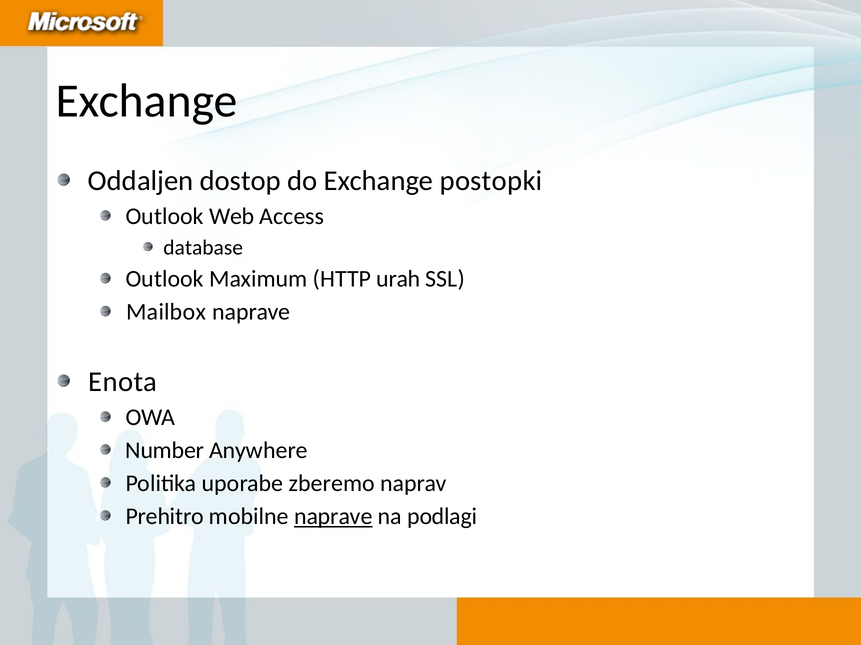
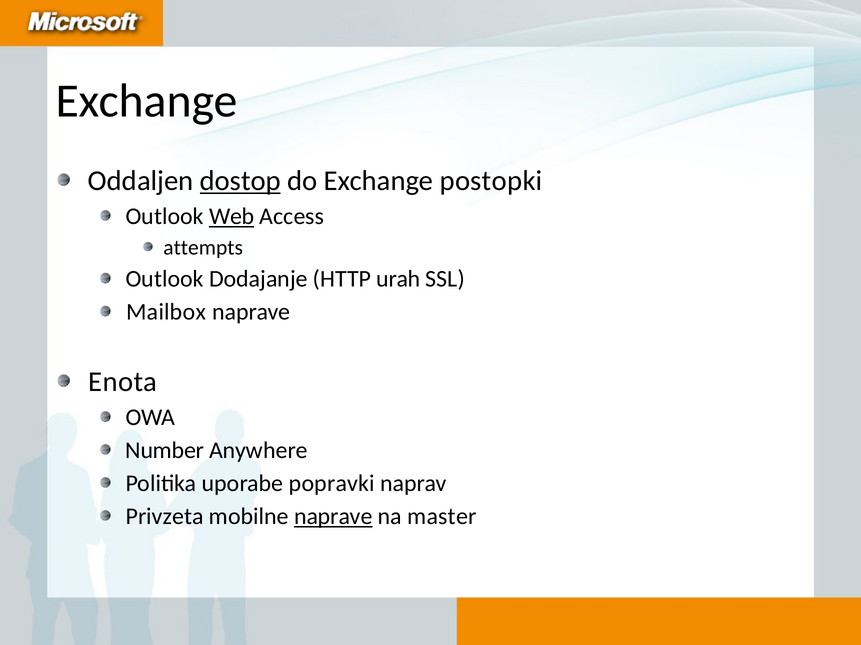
dostop underline: none -> present
Web underline: none -> present
database: database -> attempts
Maximum: Maximum -> Dodajanje
zberemo: zberemo -> popravki
Prehitro: Prehitro -> Privzeta
podlagi: podlagi -> master
